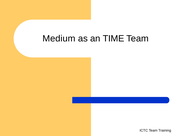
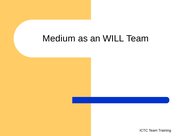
TIME: TIME -> WILL
